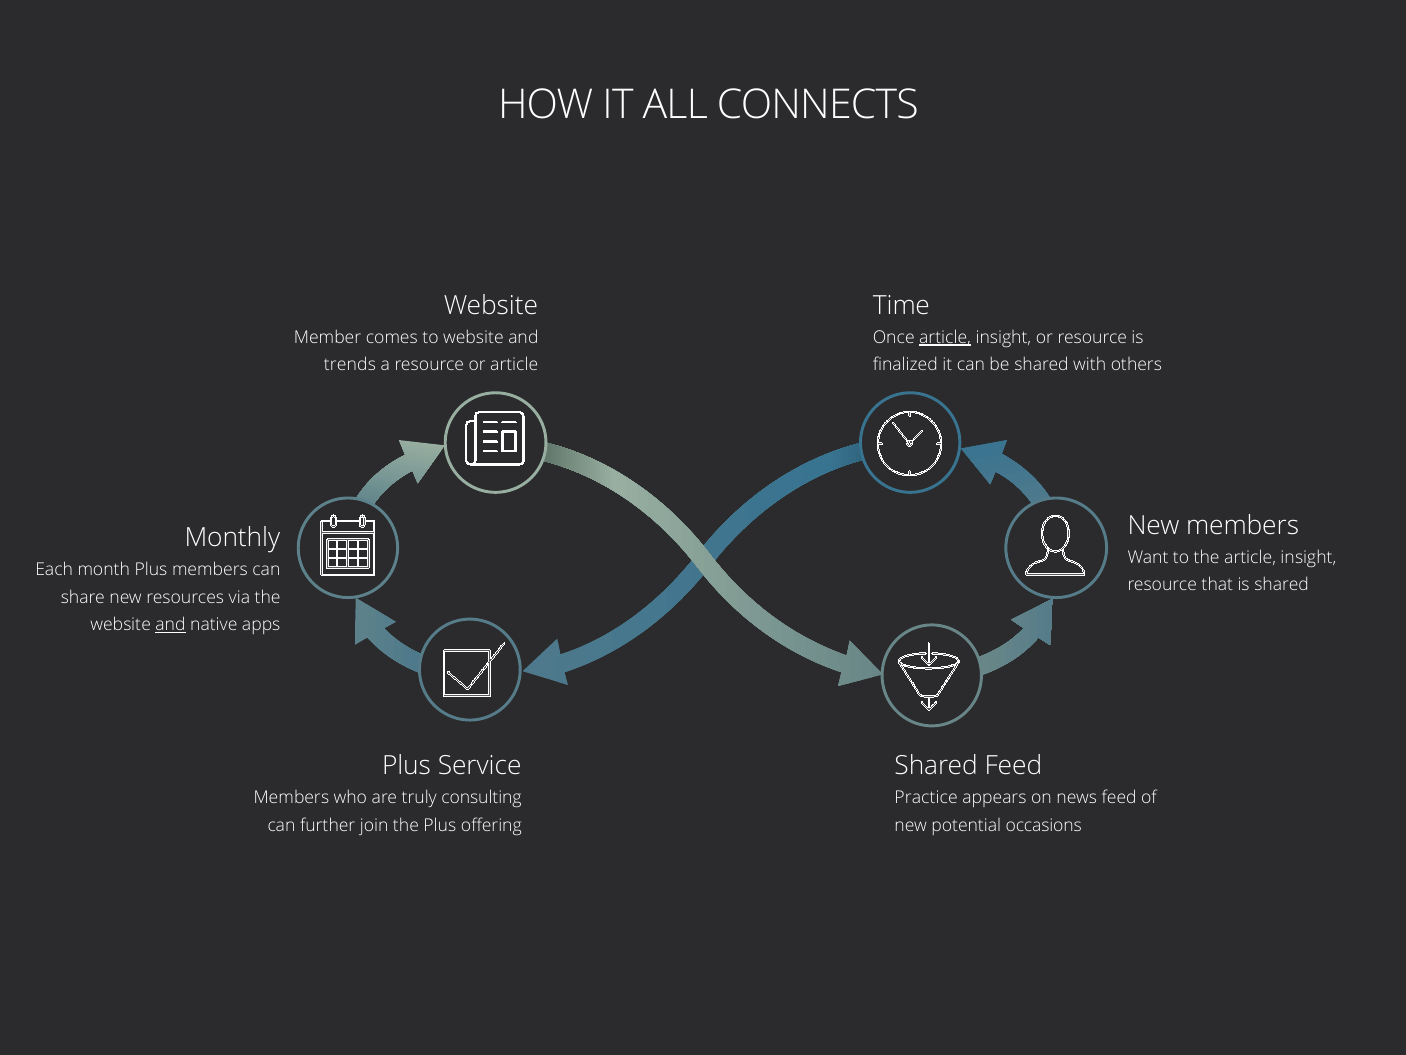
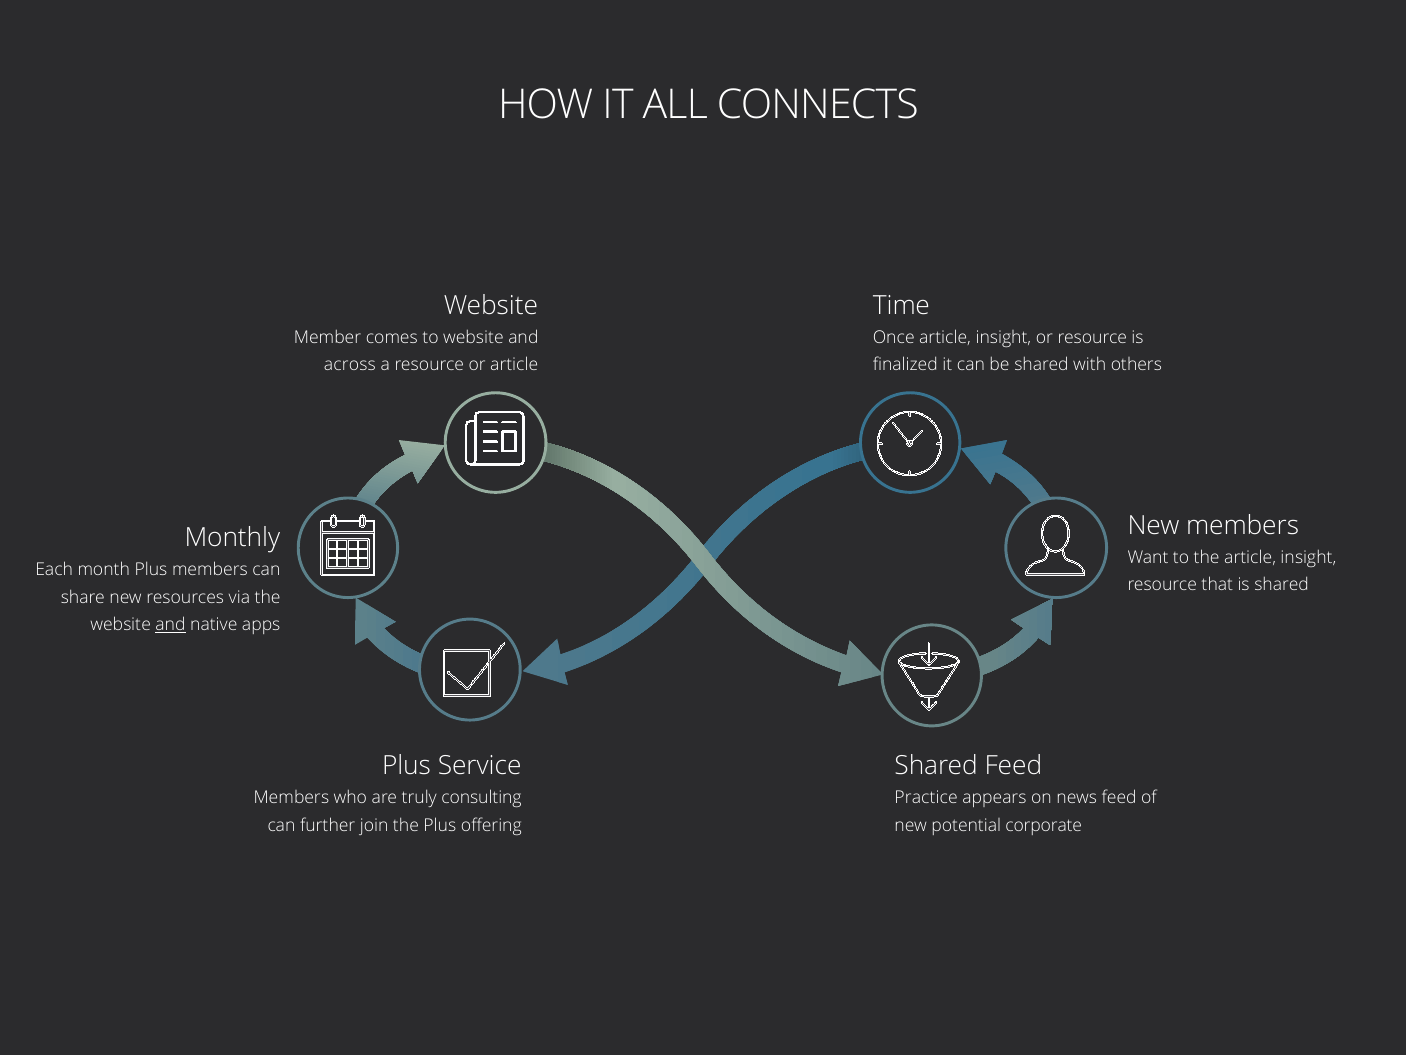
article at (945, 337) underline: present -> none
trends: trends -> across
occasions: occasions -> corporate
